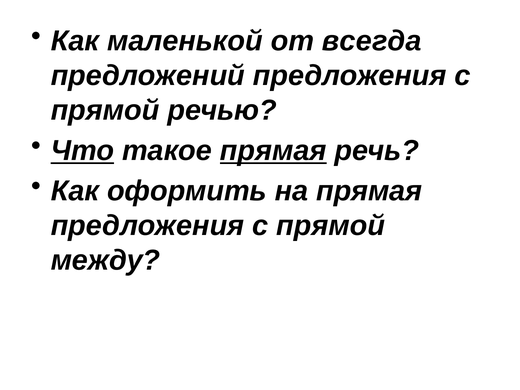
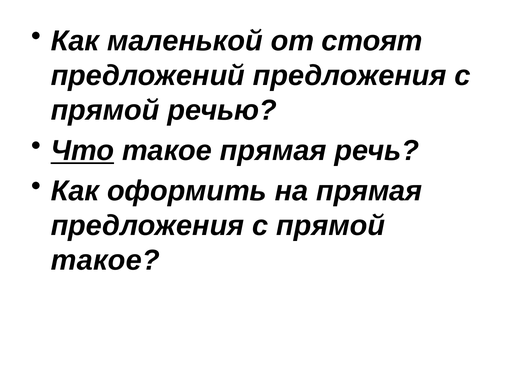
всегда: всегда -> стоят
прямая at (273, 151) underline: present -> none
между at (105, 260): между -> такое
